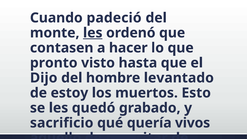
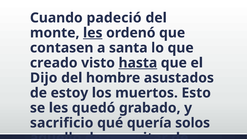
hacer: hacer -> santa
pronto: pronto -> creado
hasta underline: none -> present
levantado: levantado -> asustados
vivos: vivos -> solos
